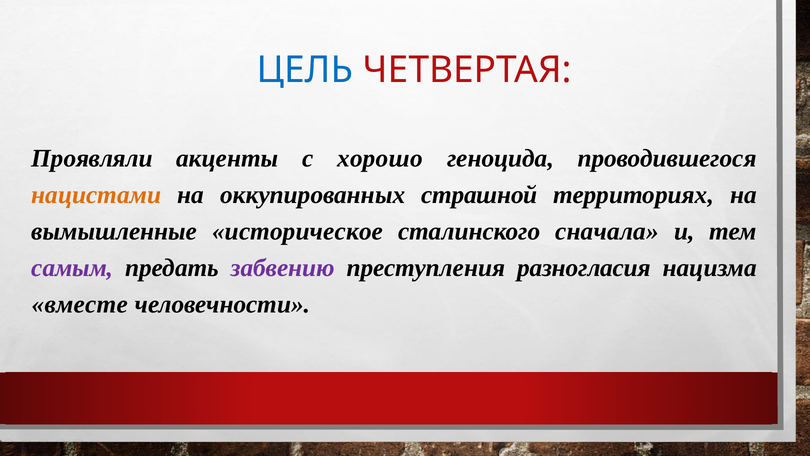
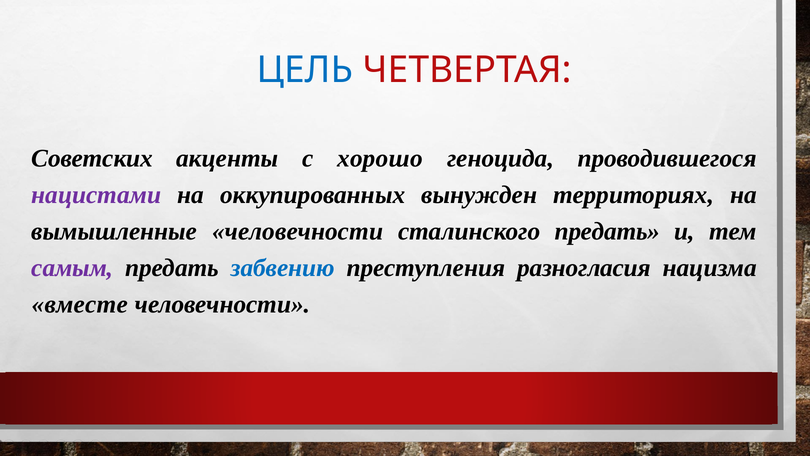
Проявляли: Проявляли -> Советских
нацистами colour: orange -> purple
страшной: страшной -> вынужден
вымышленные историческое: историческое -> человечности
сталинского сначала: сначала -> предать
забвению colour: purple -> blue
